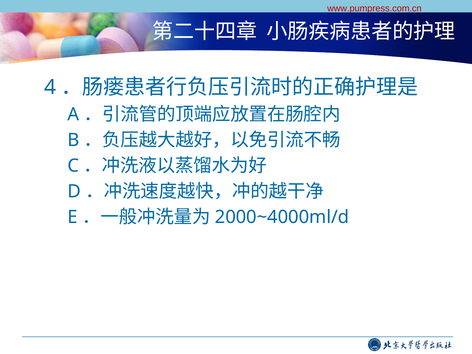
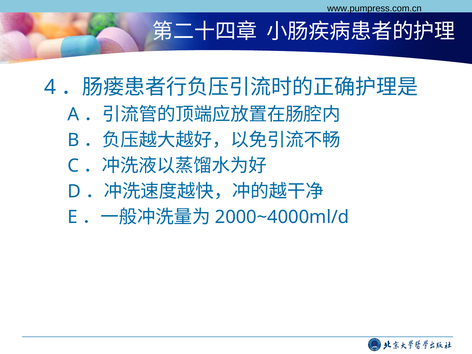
www.pumpress.com.cn colour: red -> black
